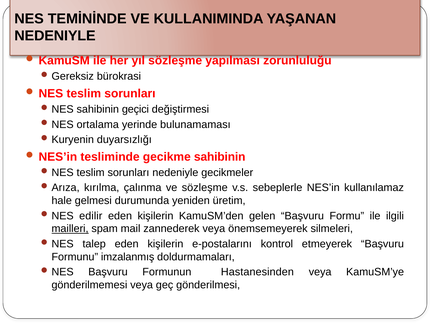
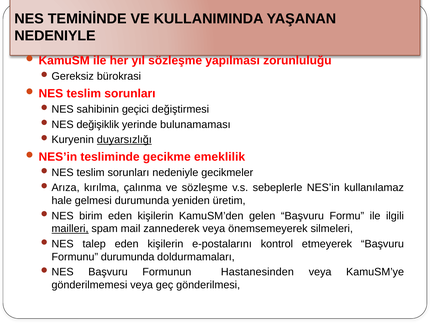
ortalama: ortalama -> değişiklik
duyarsızlığı underline: none -> present
gecikme sahibinin: sahibinin -> emeklilik
edilir: edilir -> birim
Formunu imzalanmış: imzalanmış -> durumunda
